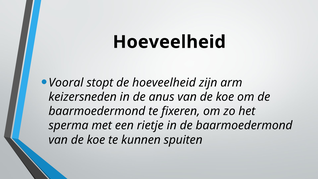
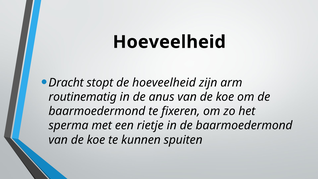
Vooral: Vooral -> Dracht
keizersneden: keizersneden -> routinematig
